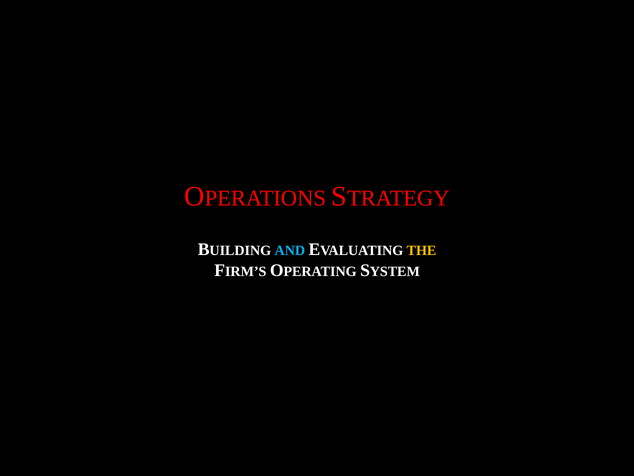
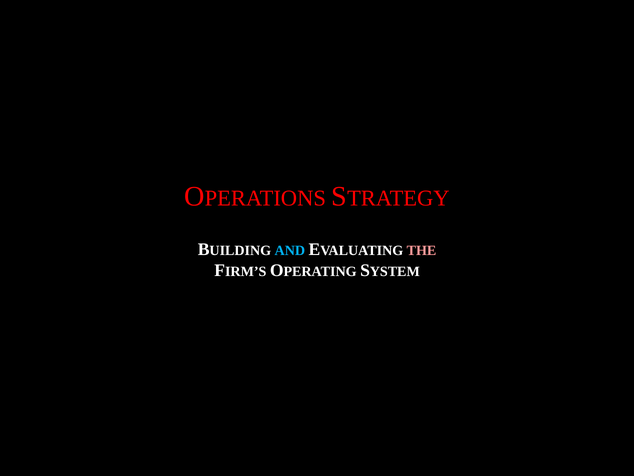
THE colour: yellow -> pink
